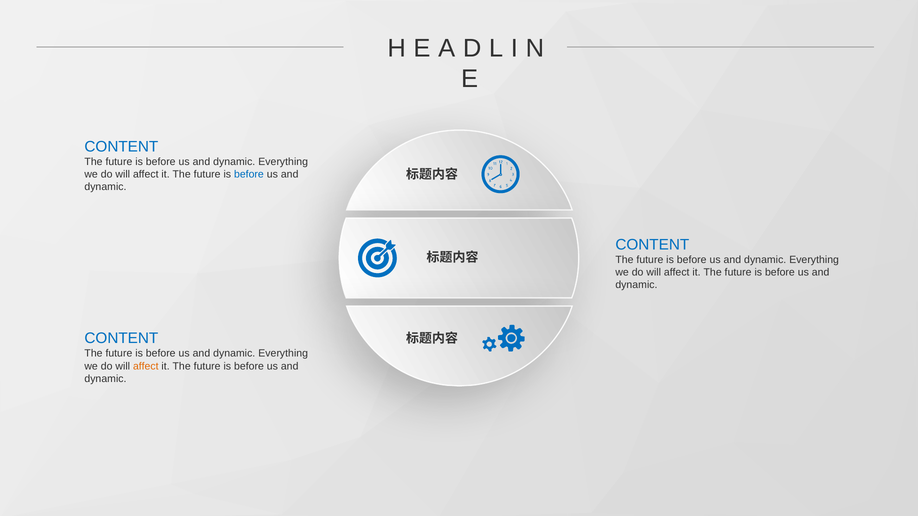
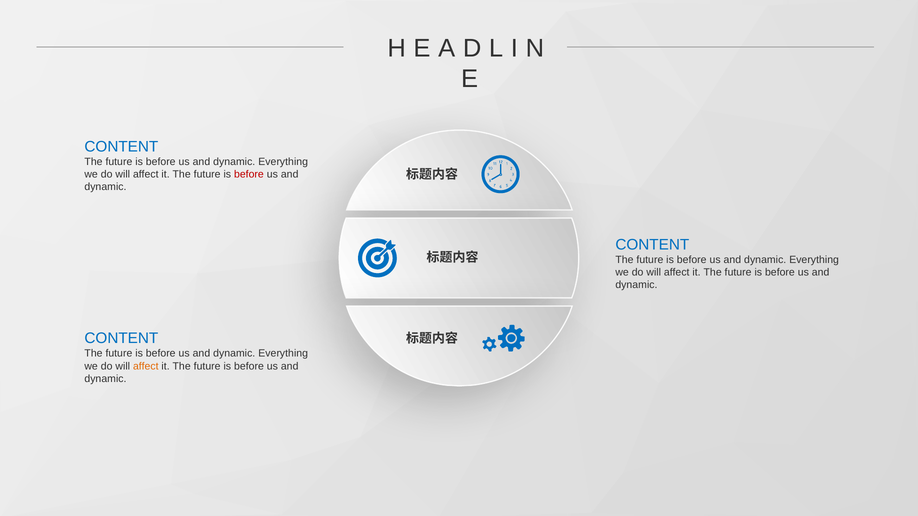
before at (249, 174) colour: blue -> red
